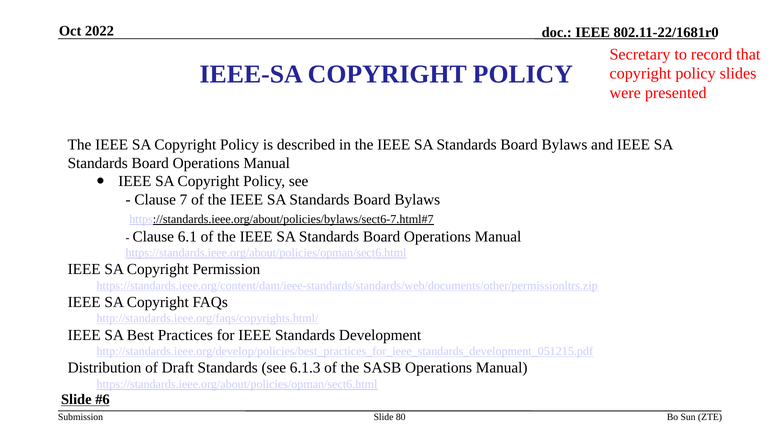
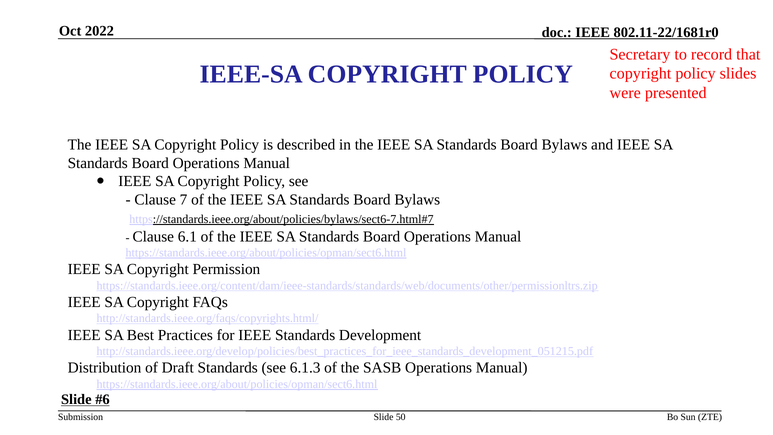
80: 80 -> 50
